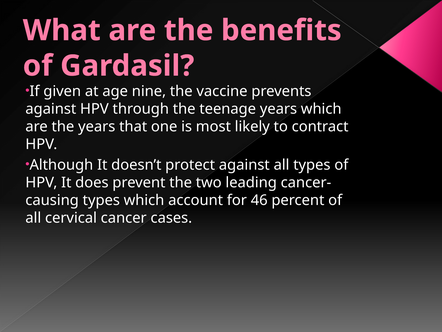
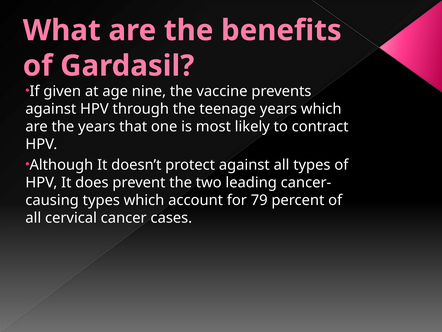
46: 46 -> 79
